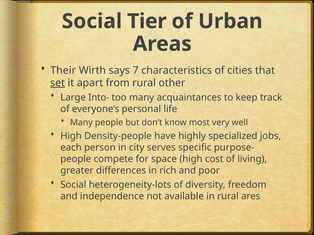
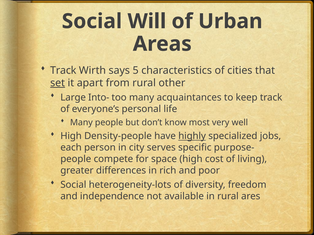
Tier: Tier -> Will
Their at (63, 70): Their -> Track
7: 7 -> 5
highly underline: none -> present
